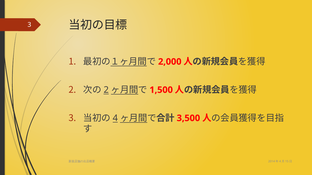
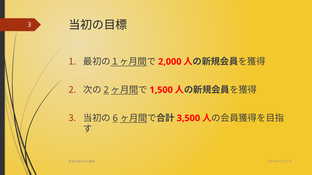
4: 4 -> 6
